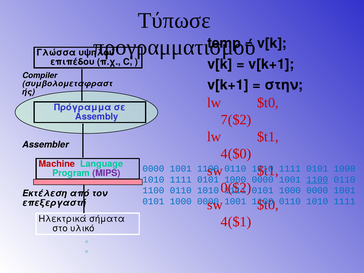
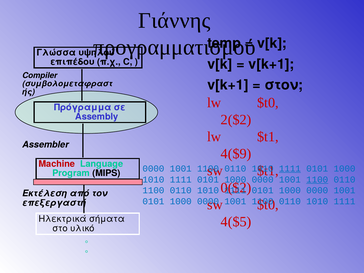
Τύπωσε: Τύπωσε -> Γιάννης
στην: στην -> στον
7($2: 7($2 -> 2($2
4($0: 4($0 -> 4($9
1111 at (290, 169) underline: none -> present
MIPS colour: purple -> black
4($1: 4($1 -> 4($5
